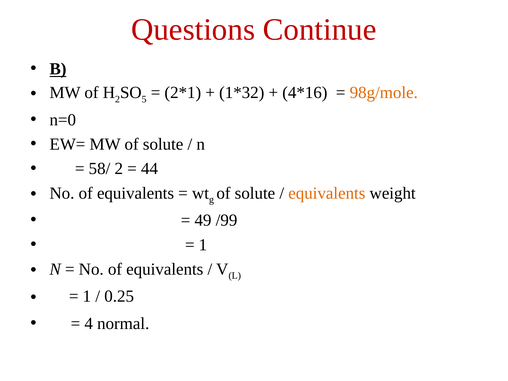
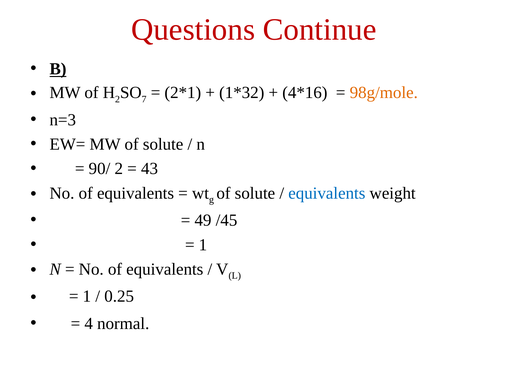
5: 5 -> 7
n=0: n=0 -> n=3
58/: 58/ -> 90/
44: 44 -> 43
equivalents at (327, 193) colour: orange -> blue
/99: /99 -> /45
